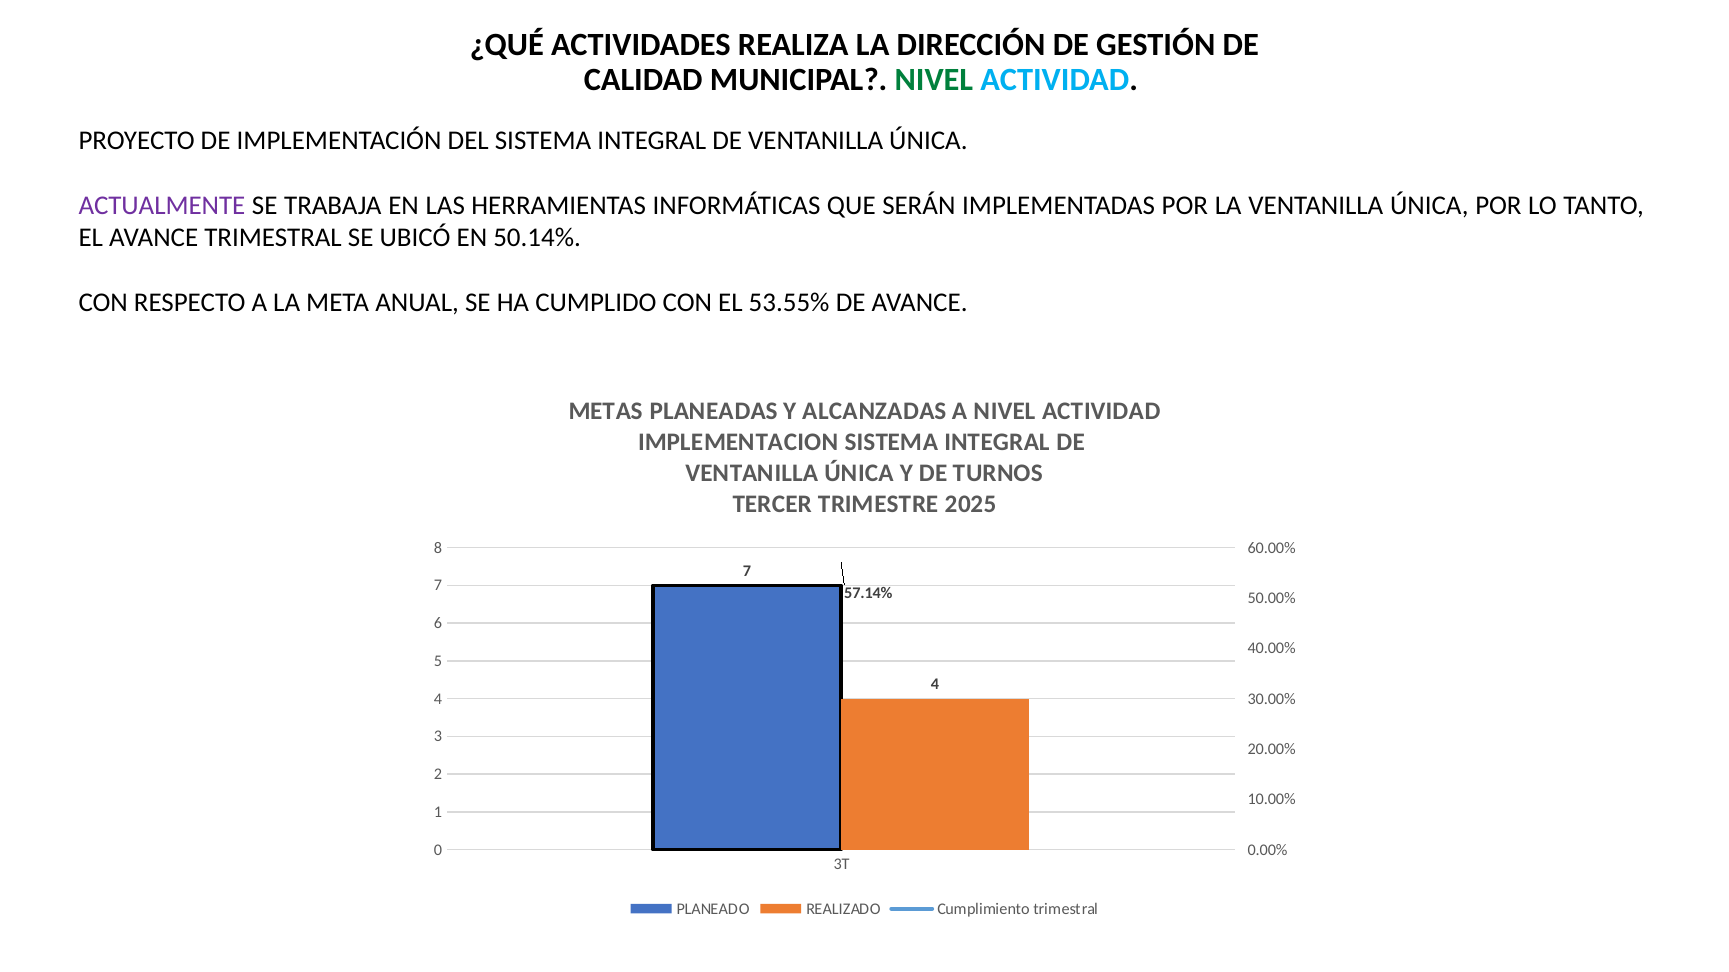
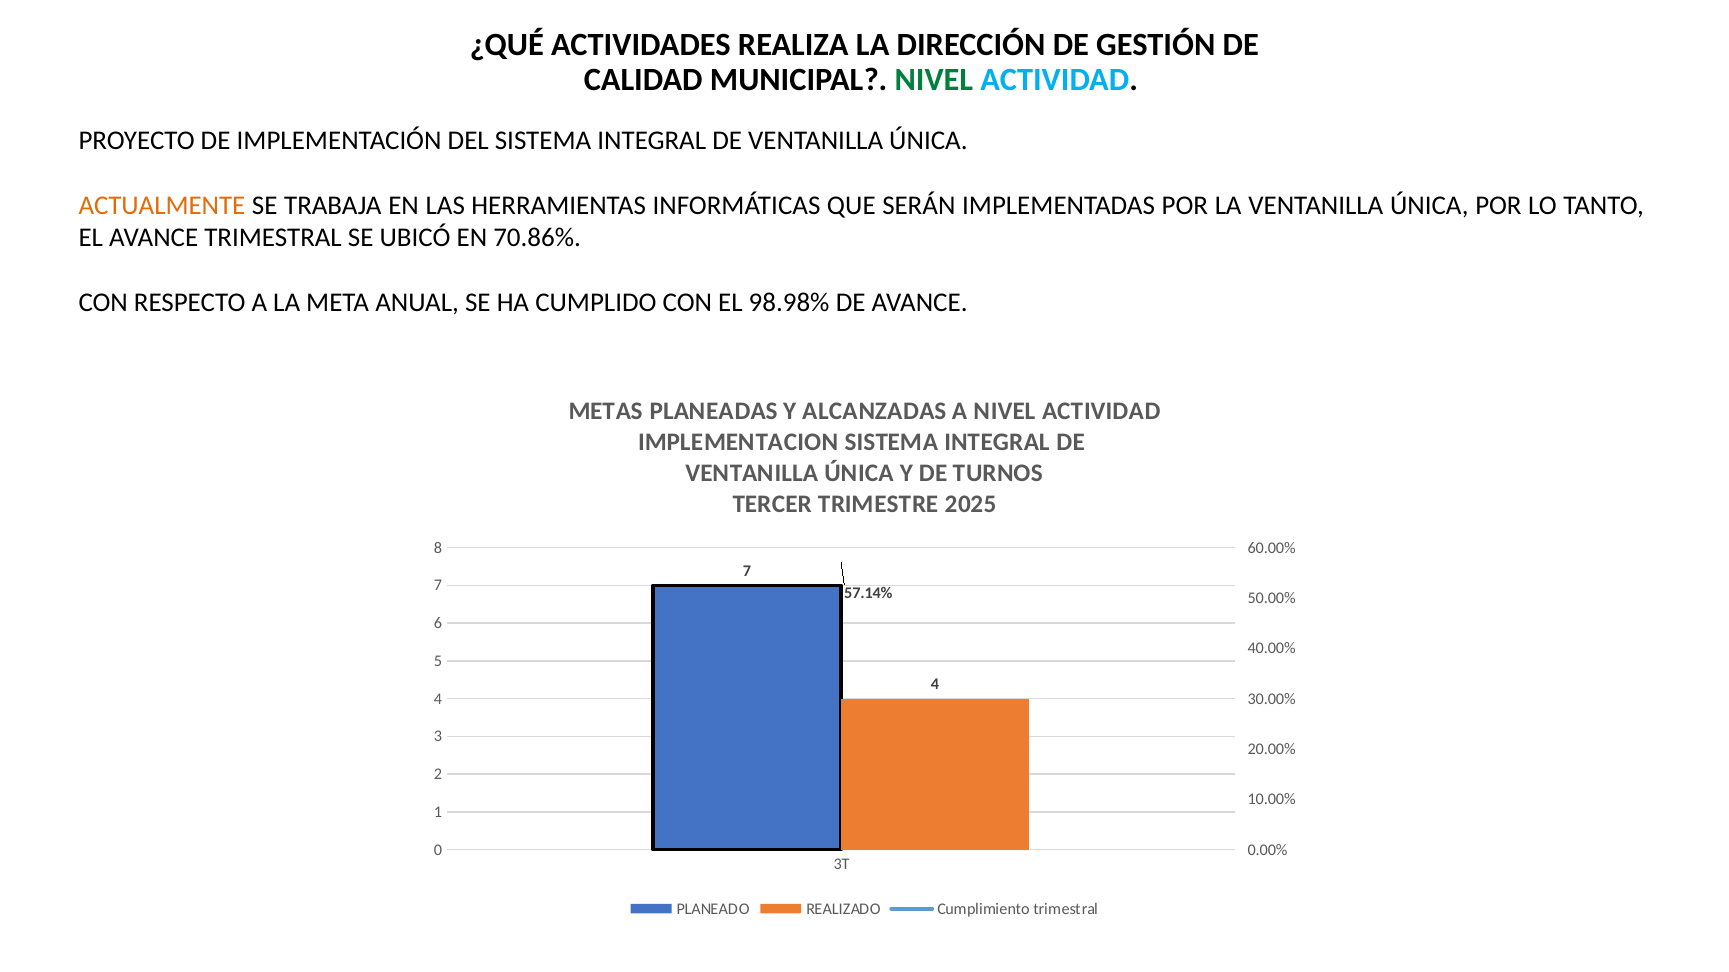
ACTUALMENTE colour: purple -> orange
50.14%: 50.14% -> 70.86%
53.55%: 53.55% -> 98.98%
